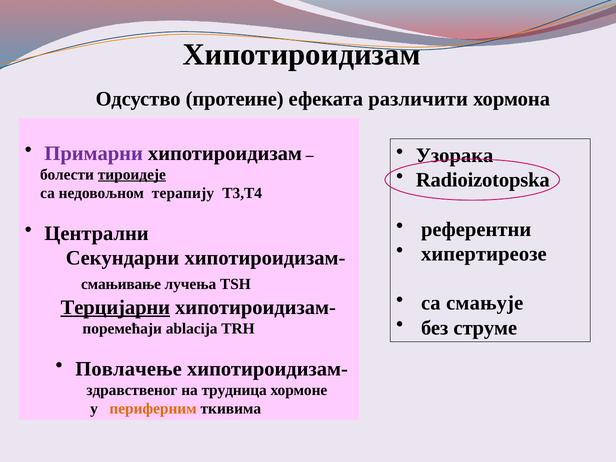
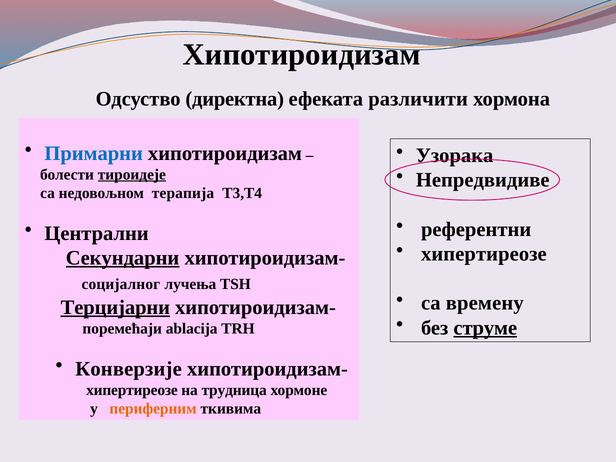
протеине: протеине -> директна
Примарни colour: purple -> blue
Radioizotopska: Radioizotopska -> Непредвидиве
терапију: терапију -> терапија
Секундарни underline: none -> present
смањивање: смањивање -> социјалног
смањује: смањује -> времену
струме underline: none -> present
Повлачење: Повлачење -> Конверзије
здравственог at (132, 390): здравственог -> хипертиреозе
